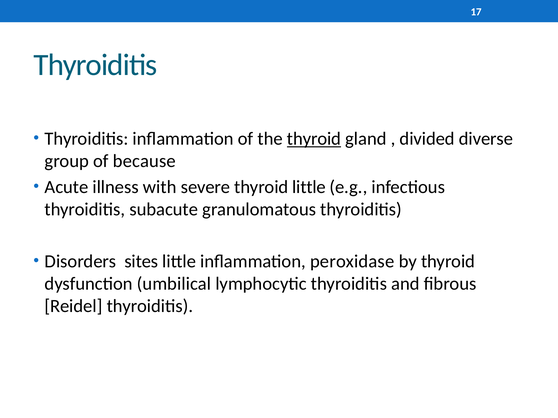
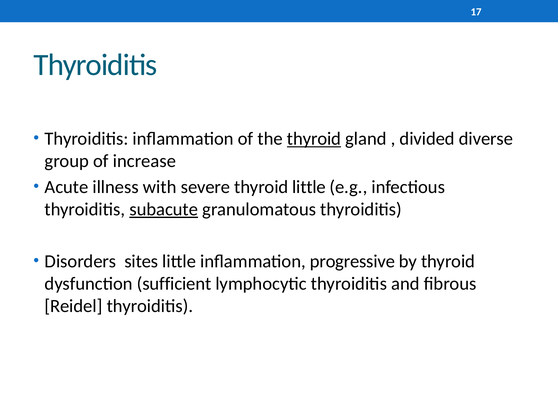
because: because -> increase
subacute underline: none -> present
peroxidase: peroxidase -> progressive
umbilical: umbilical -> sufficient
